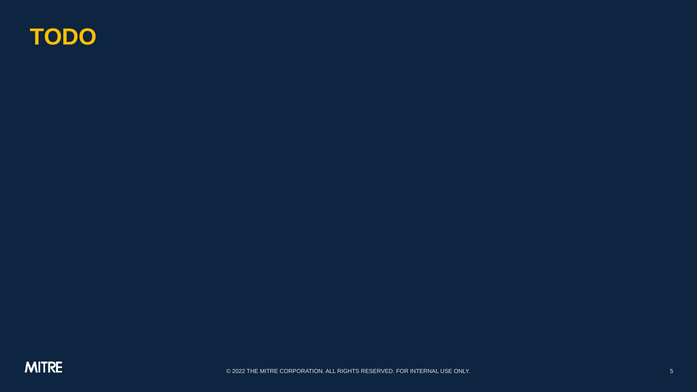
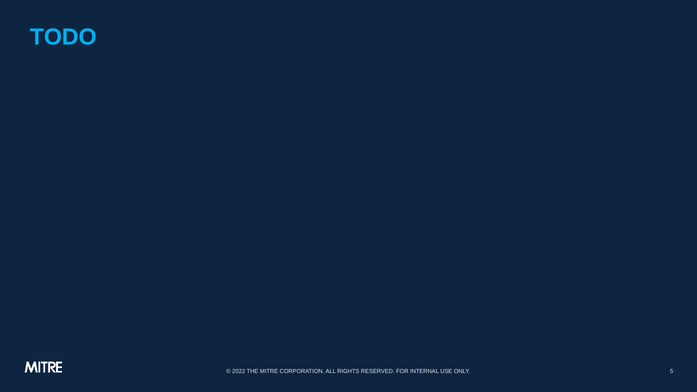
TODO colour: yellow -> light blue
